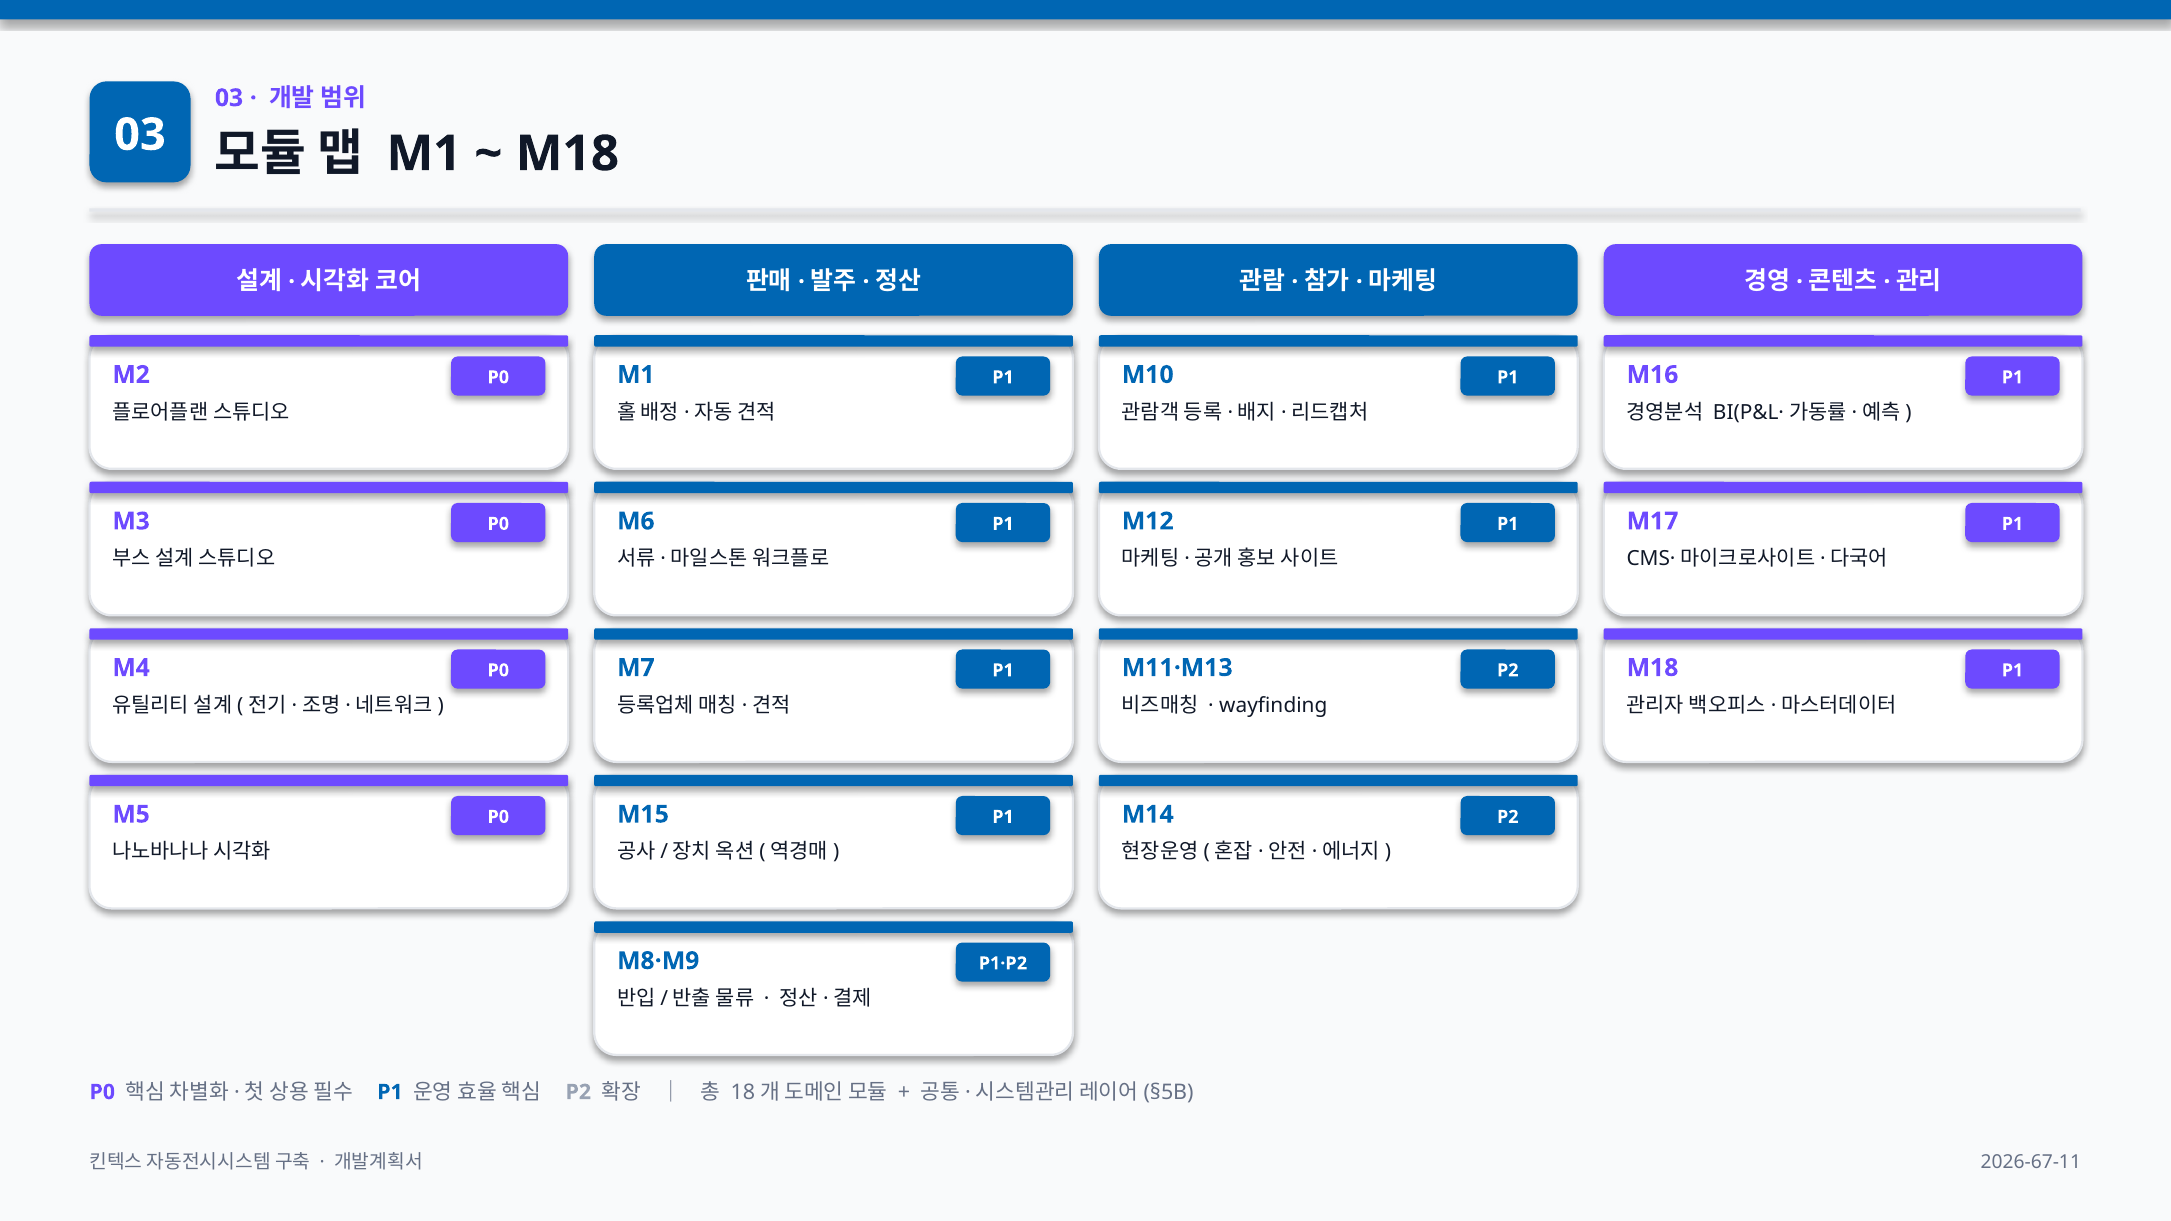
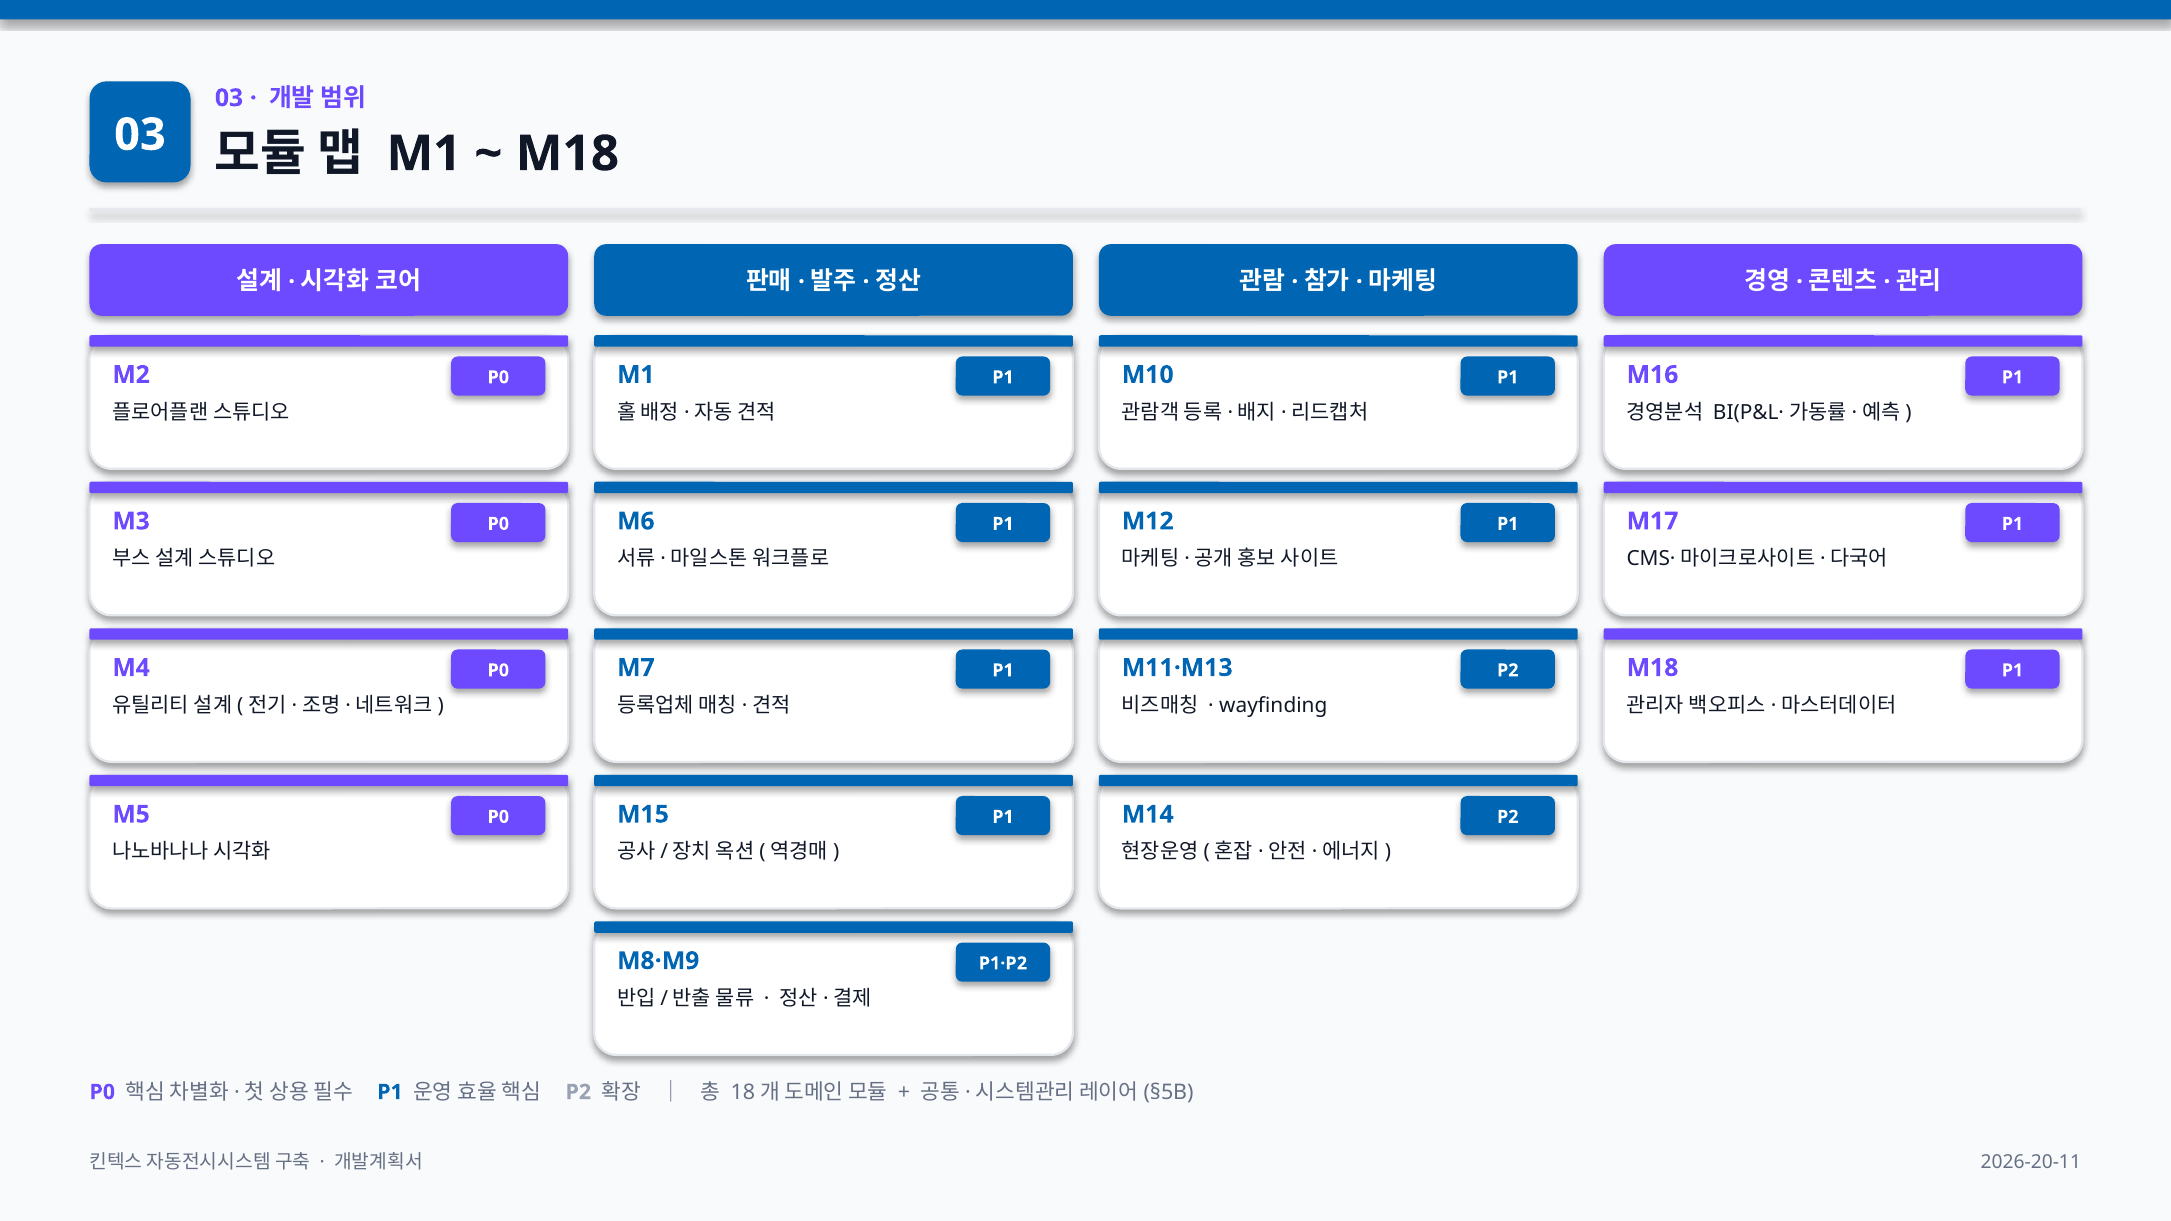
2026-67-11: 2026-67-11 -> 2026-20-11
